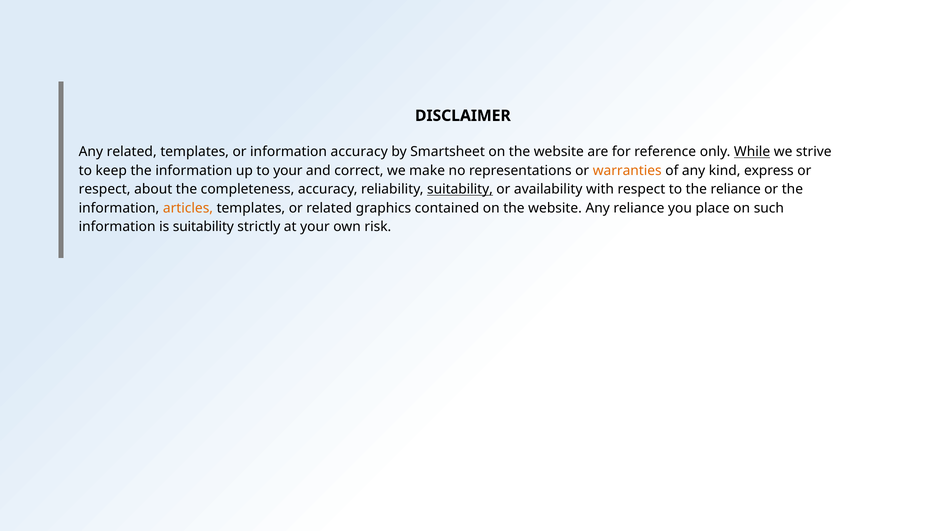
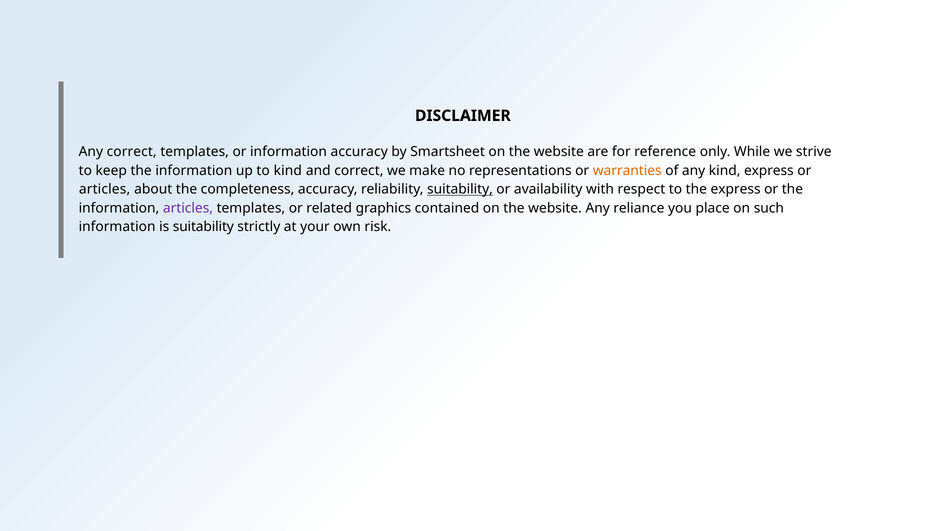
Any related: related -> correct
While underline: present -> none
to your: your -> kind
respect at (105, 189): respect -> articles
the reliance: reliance -> express
articles at (188, 208) colour: orange -> purple
